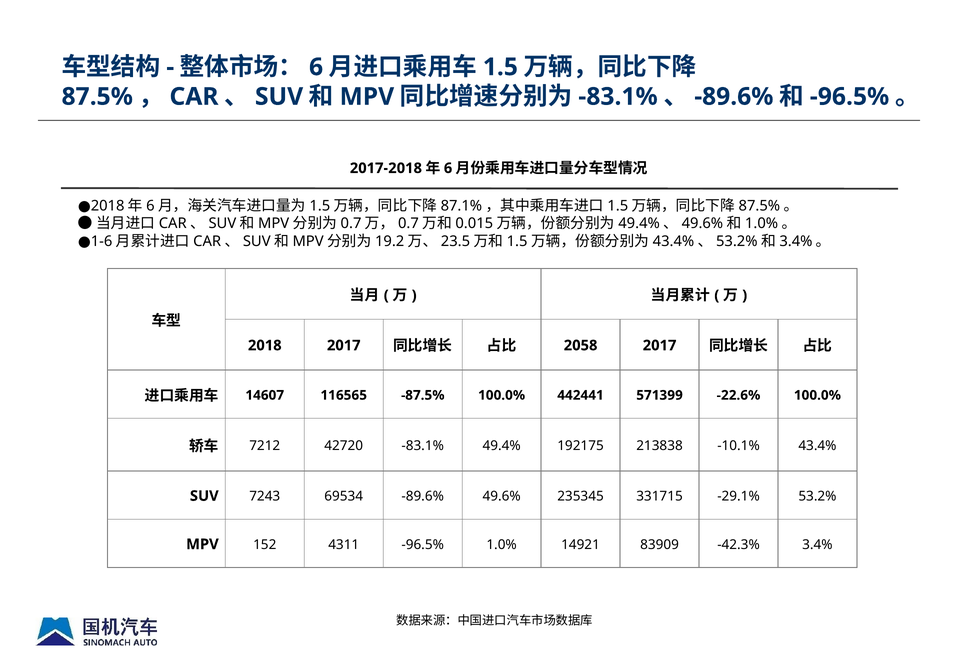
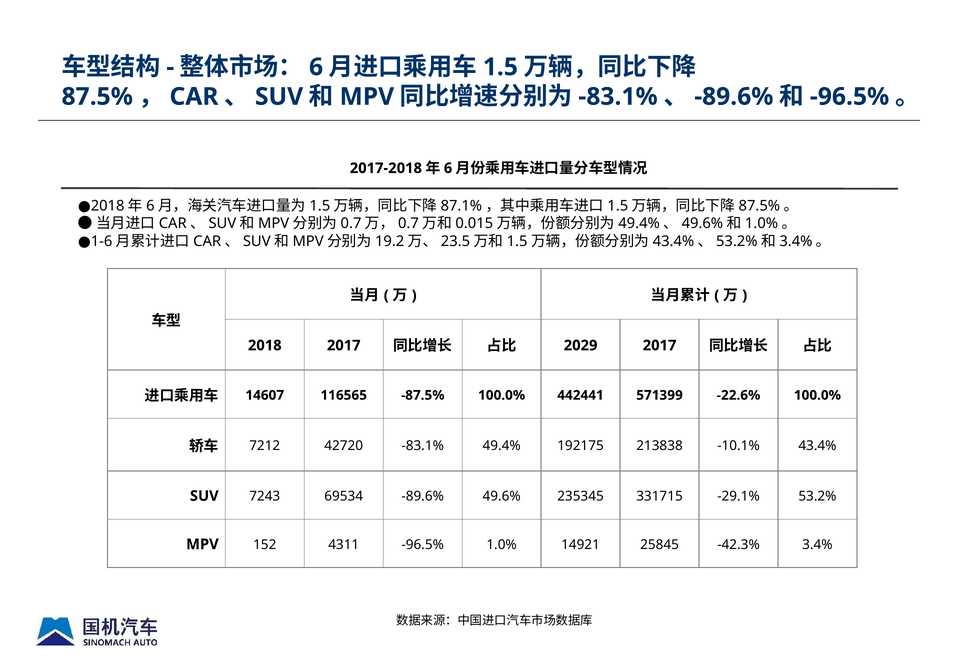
2058: 2058 -> 2029
83909: 83909 -> 25845
